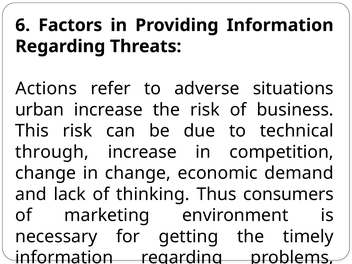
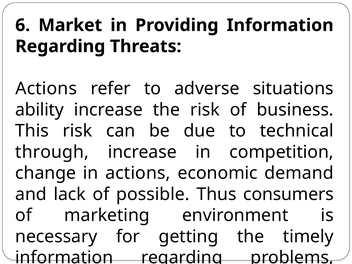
Factors: Factors -> Market
urban: urban -> ability
in change: change -> actions
of thinking: thinking -> possible
